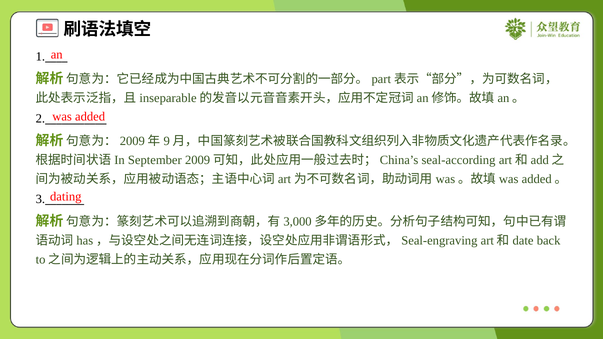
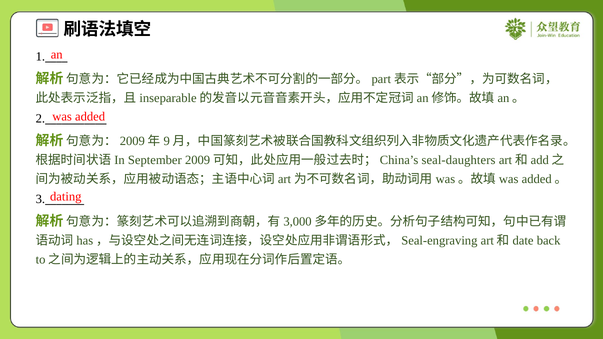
seal-according: seal-according -> seal-daughters
